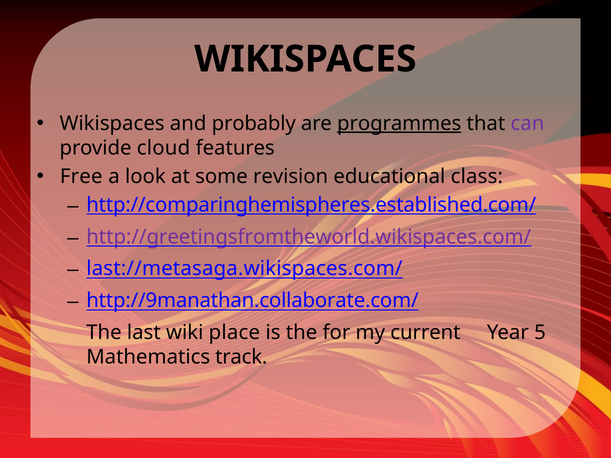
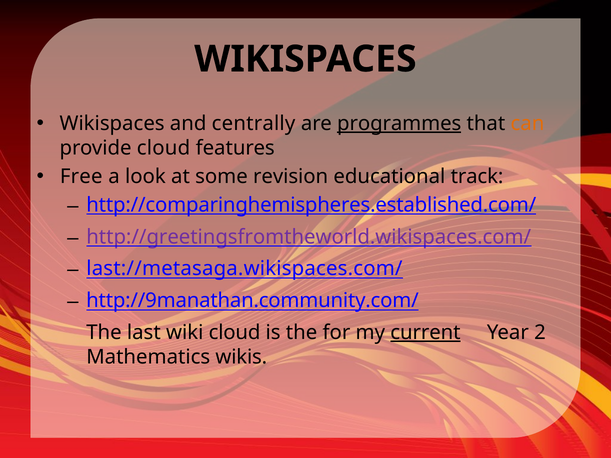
probably: probably -> centrally
can colour: purple -> orange
class: class -> track
http://9manathan.collaborate.com/: http://9manathan.collaborate.com/ -> http://9manathan.community.com/
wiki place: place -> cloud
current underline: none -> present
5: 5 -> 2
track: track -> wikis
